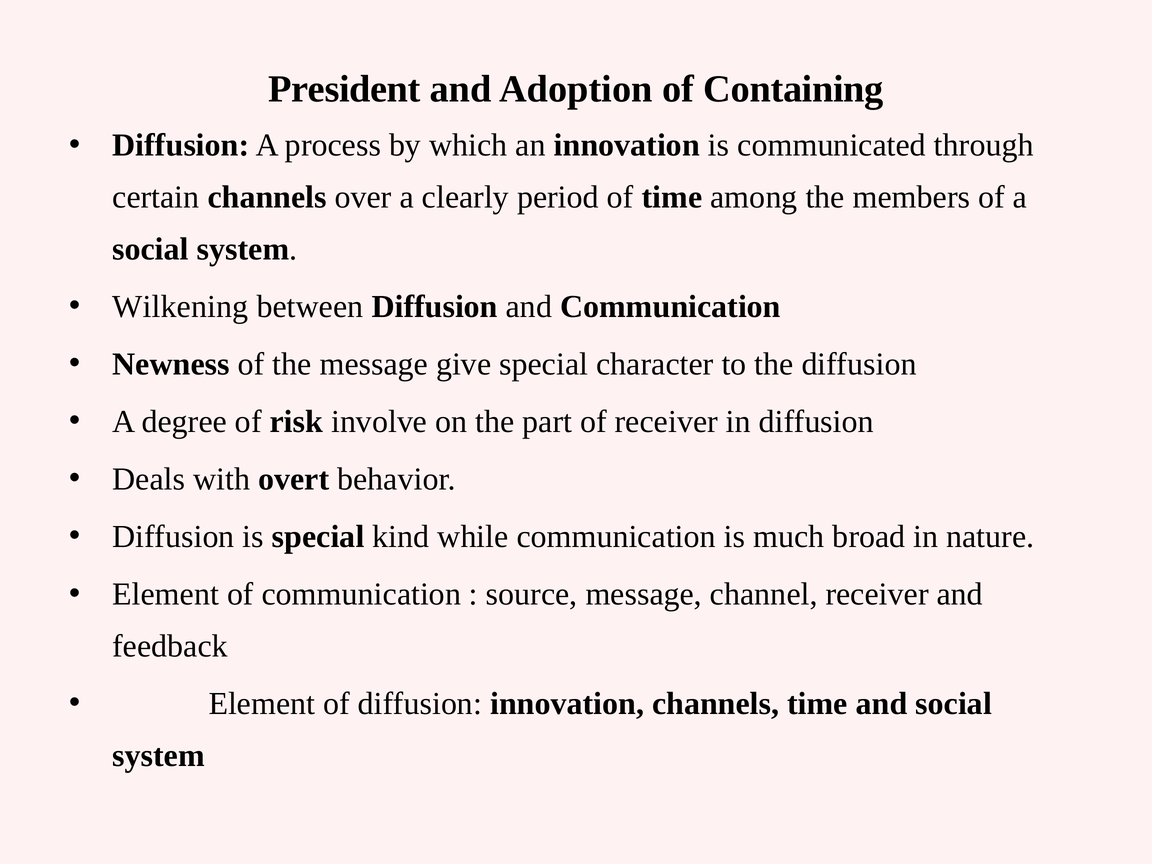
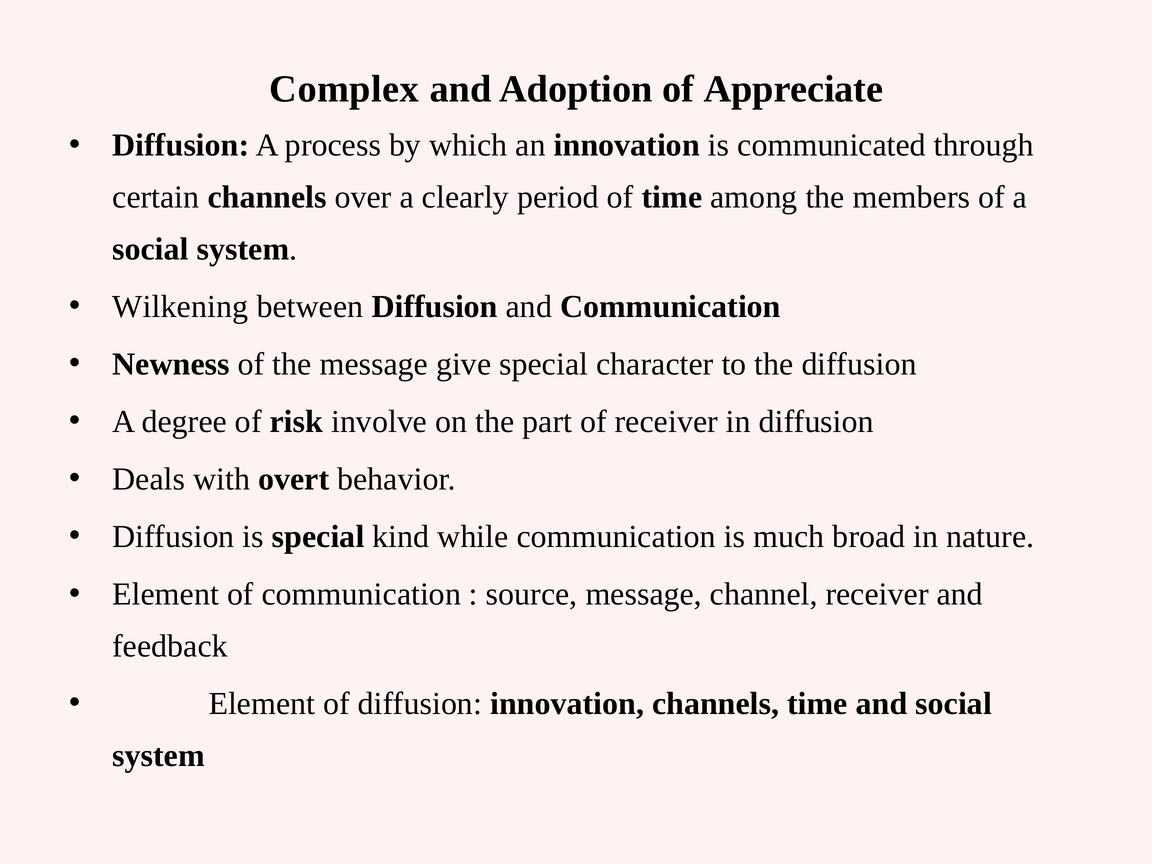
President: President -> Complex
Containing: Containing -> Appreciate
